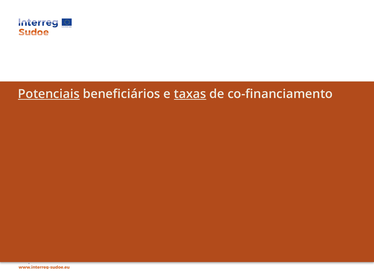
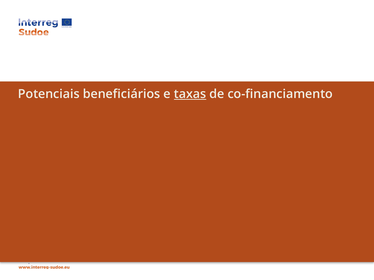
Potenciais underline: present -> none
